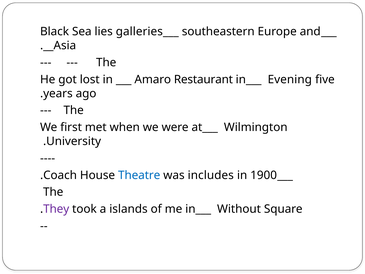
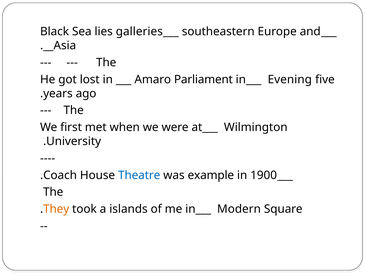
Restaurant: Restaurant -> Parliament
includes: includes -> example
They colour: purple -> orange
Without: Without -> Modern
